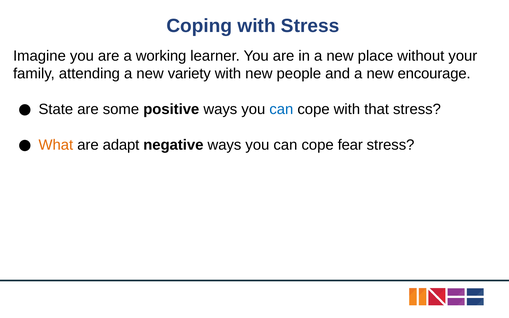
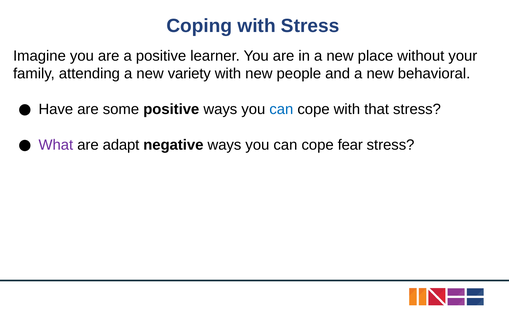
a working: working -> positive
encourage: encourage -> behavioral
State: State -> Have
What colour: orange -> purple
